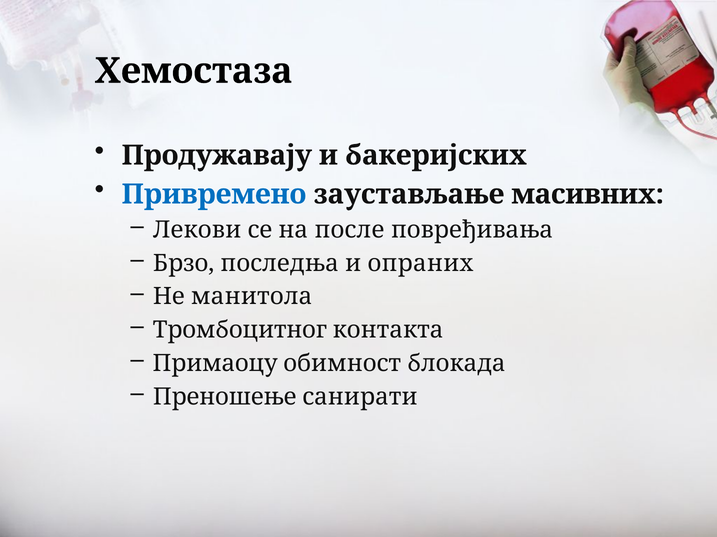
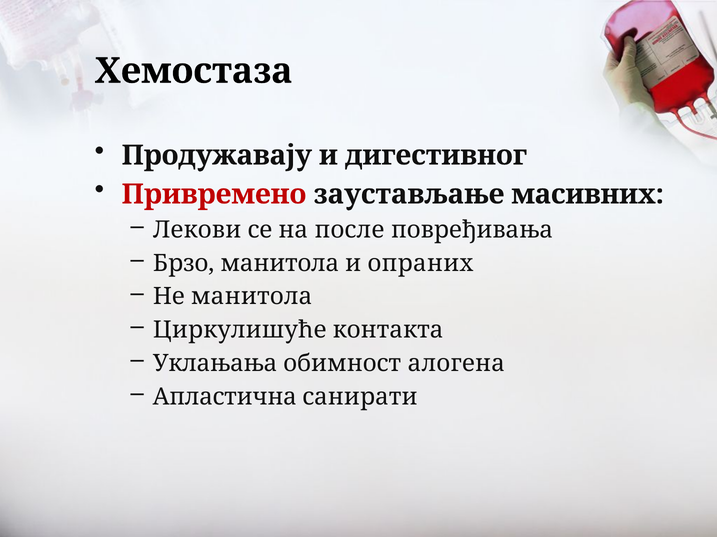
бакеријских: бакеријских -> дигестивног
Привремено colour: blue -> red
Брзо последња: последња -> манитола
Тромбоцитног: Тромбоцитног -> Циркулишуће
Примаоцу: Примаоцу -> Уклањања
блокада: блокада -> алогена
Преношење: Преношење -> Апластична
